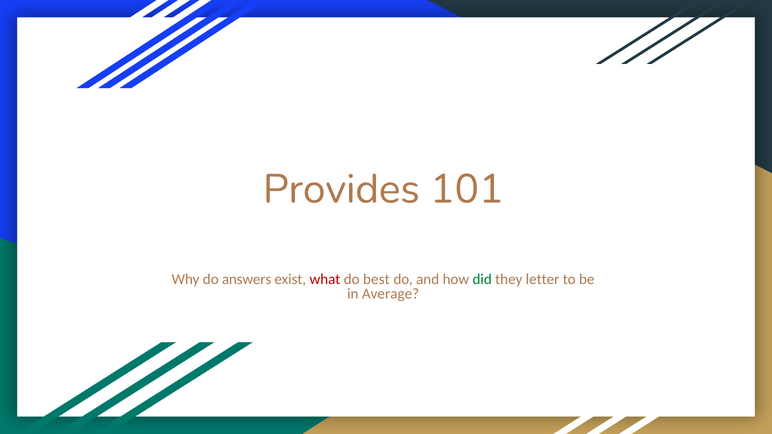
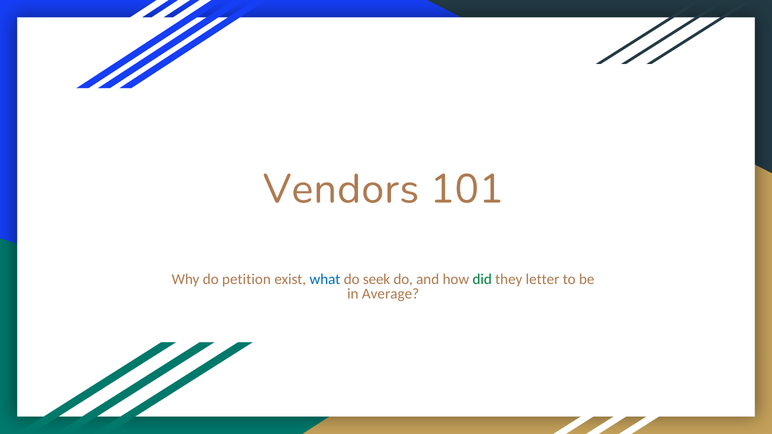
Provides: Provides -> Vendors
answers: answers -> petition
what colour: red -> blue
best: best -> seek
